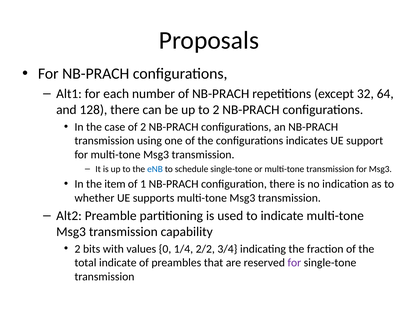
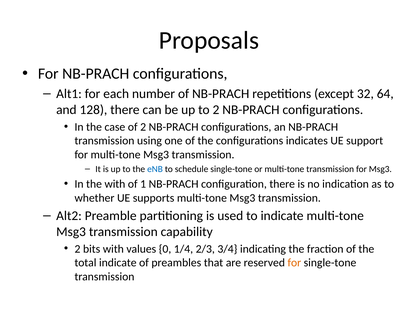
the item: item -> with
2/2: 2/2 -> 2/3
for at (294, 263) colour: purple -> orange
